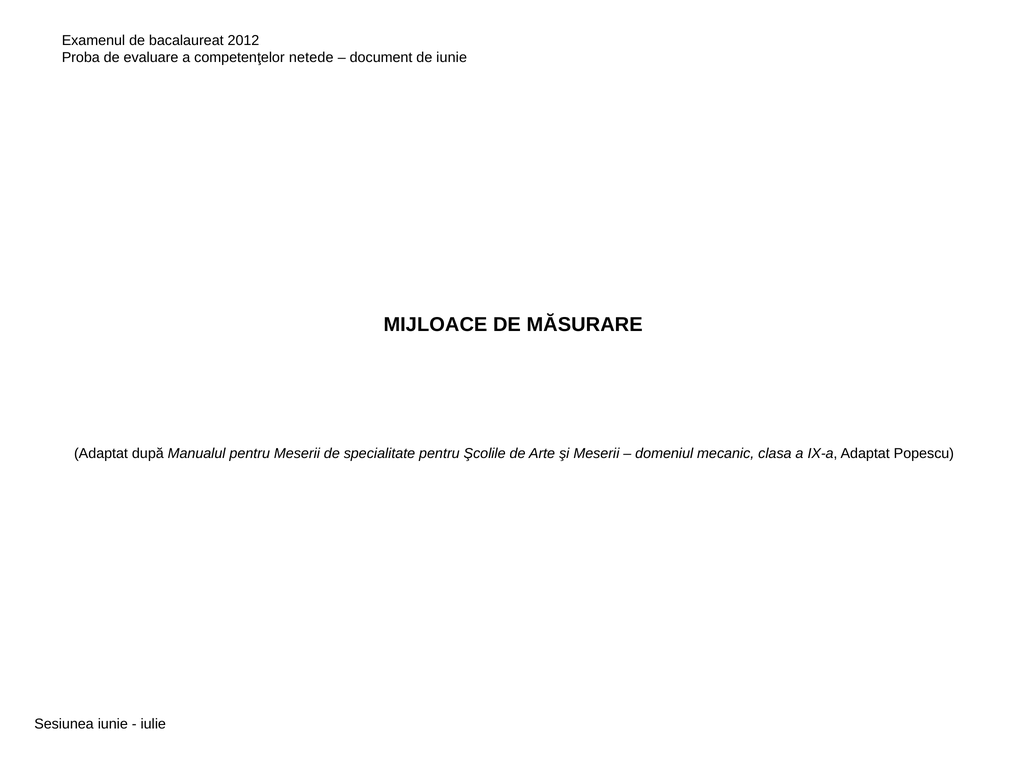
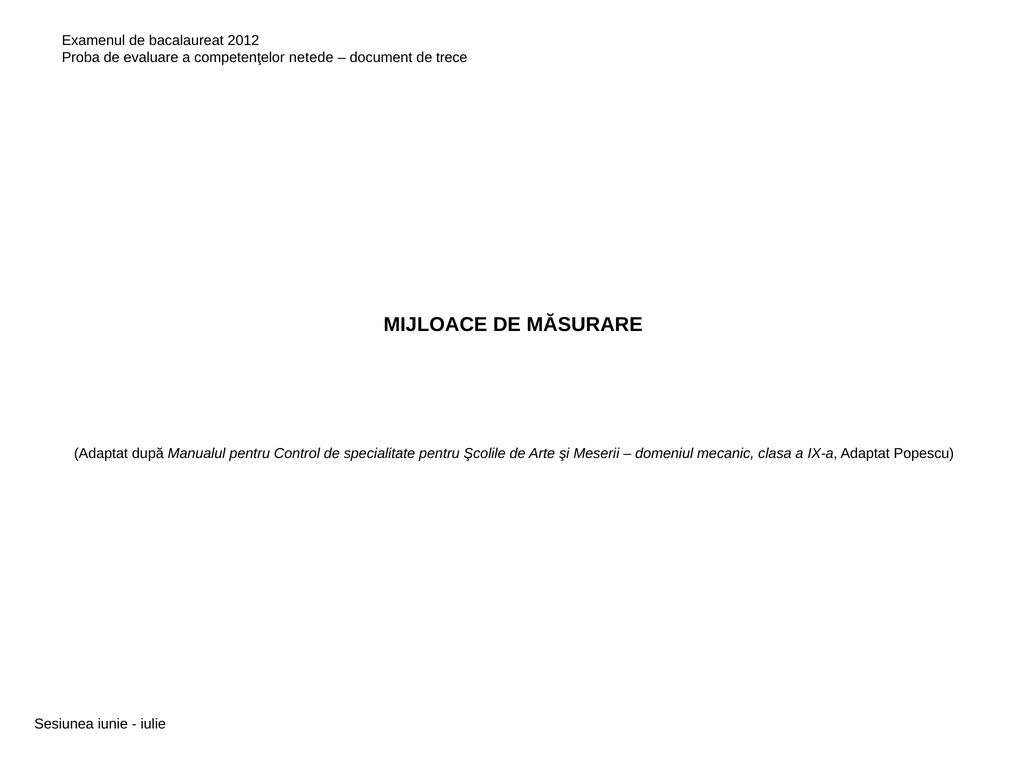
de iunie: iunie -> trece
pentru Meserii: Meserii -> Control
